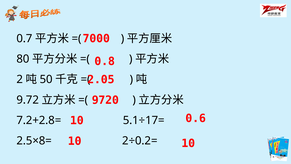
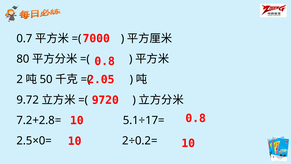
10 0.6: 0.6 -> 0.8
2.5×8=: 2.5×8= -> 2.5×0=
